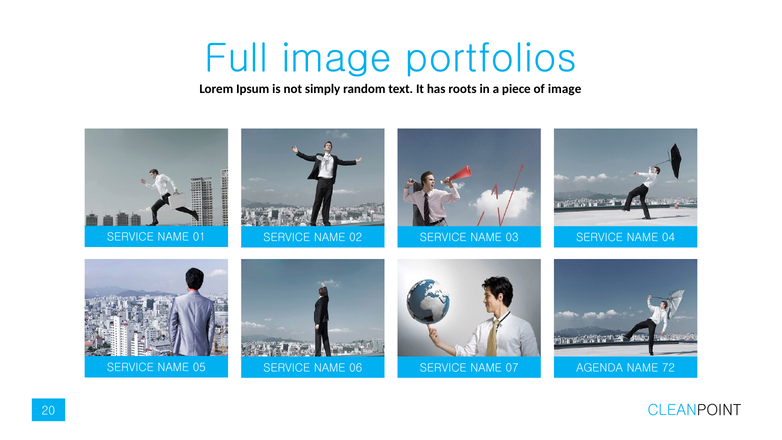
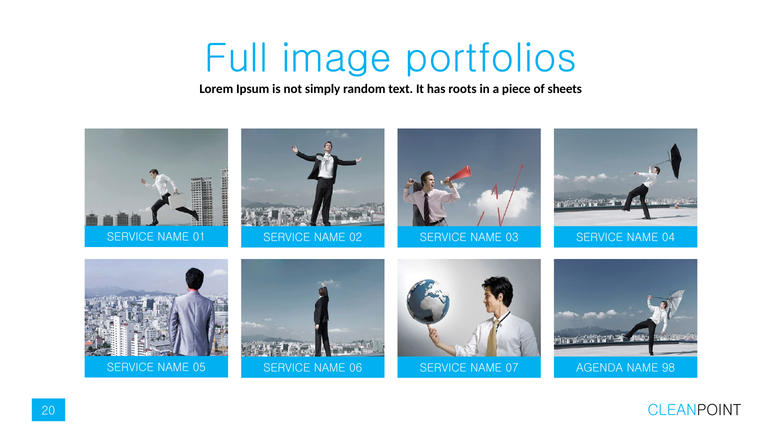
of image: image -> sheets
72: 72 -> 98
